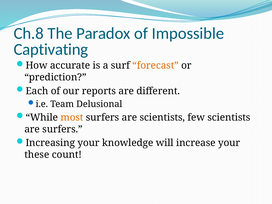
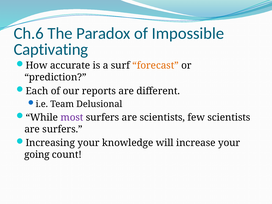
Ch.8: Ch.8 -> Ch.6
most colour: orange -> purple
these: these -> going
